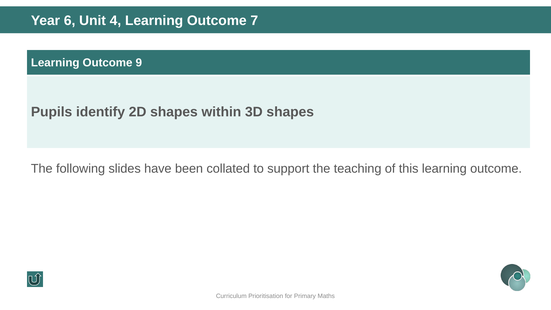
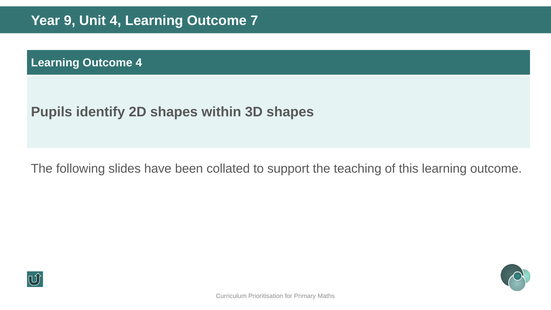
6: 6 -> 9
Outcome 9: 9 -> 4
